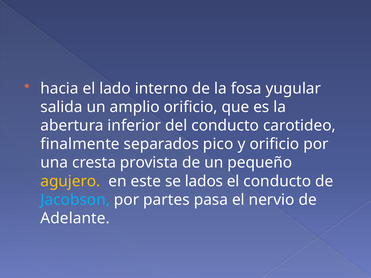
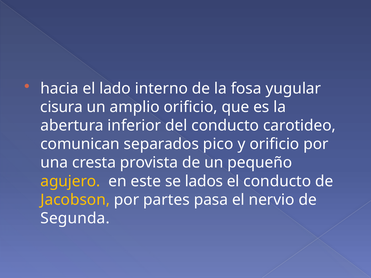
salida: salida -> cisura
finalmente: finalmente -> comunican
Jacobson colour: light blue -> yellow
Adelante: Adelante -> Segunda
